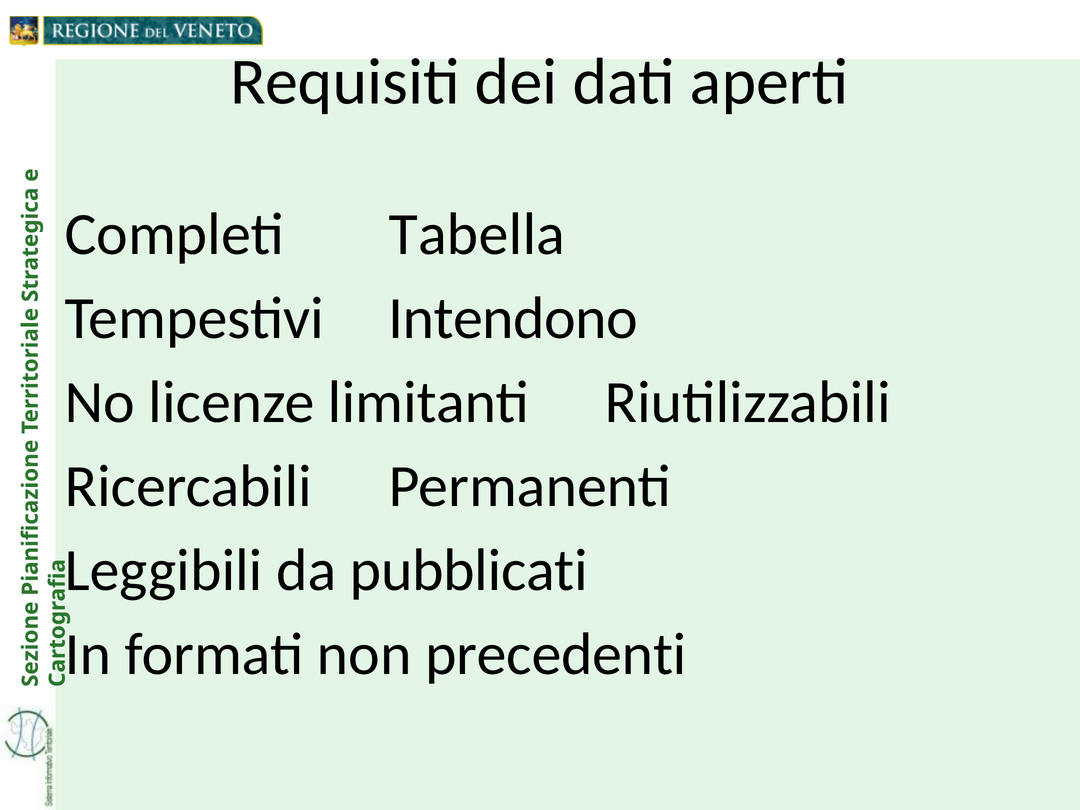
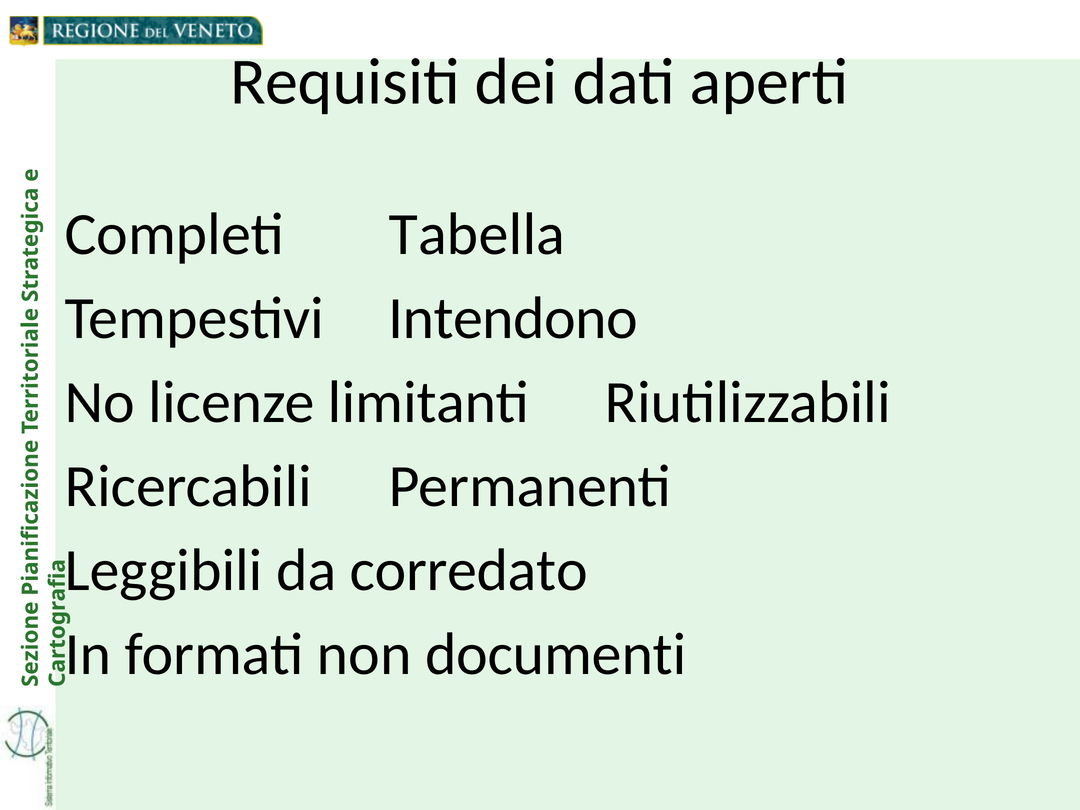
pubblicati: pubblicati -> corredato
precedenti: precedenti -> documenti
